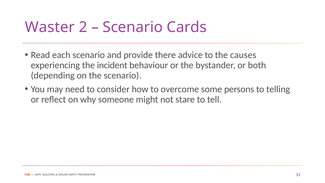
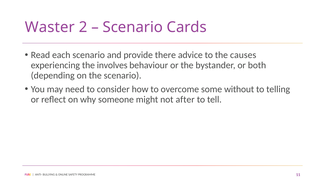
incident: incident -> involves
persons: persons -> without
stare: stare -> after
